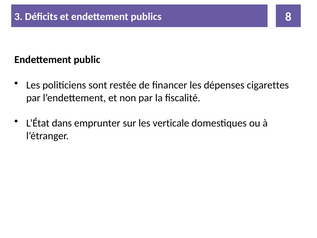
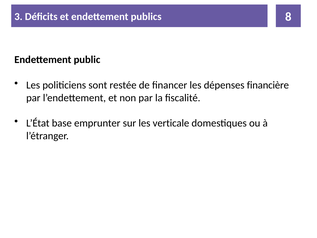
cigarettes: cigarettes -> financière
dans: dans -> base
